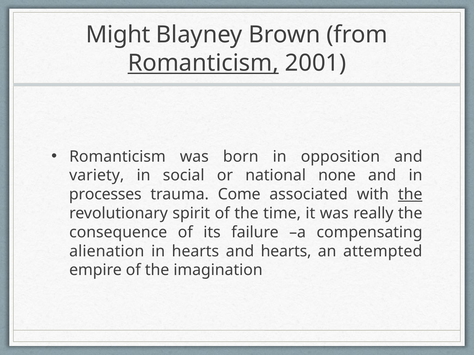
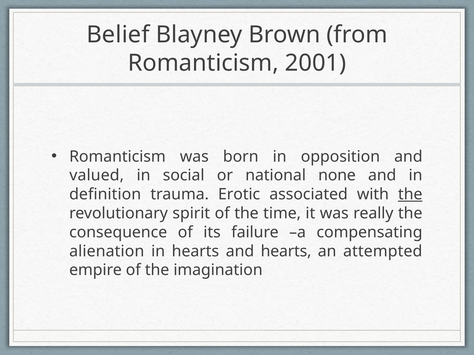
Might: Might -> Belief
Romanticism at (203, 63) underline: present -> none
variety: variety -> valued
processes: processes -> definition
Come: Come -> Erotic
